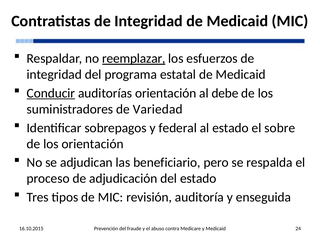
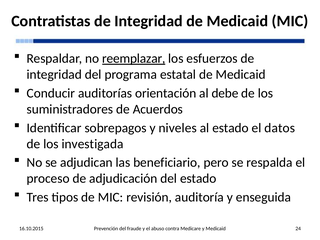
Conducir underline: present -> none
Variedad: Variedad -> Acuerdos
federal: federal -> niveles
sobre: sobre -> datos
los orientación: orientación -> investigada
